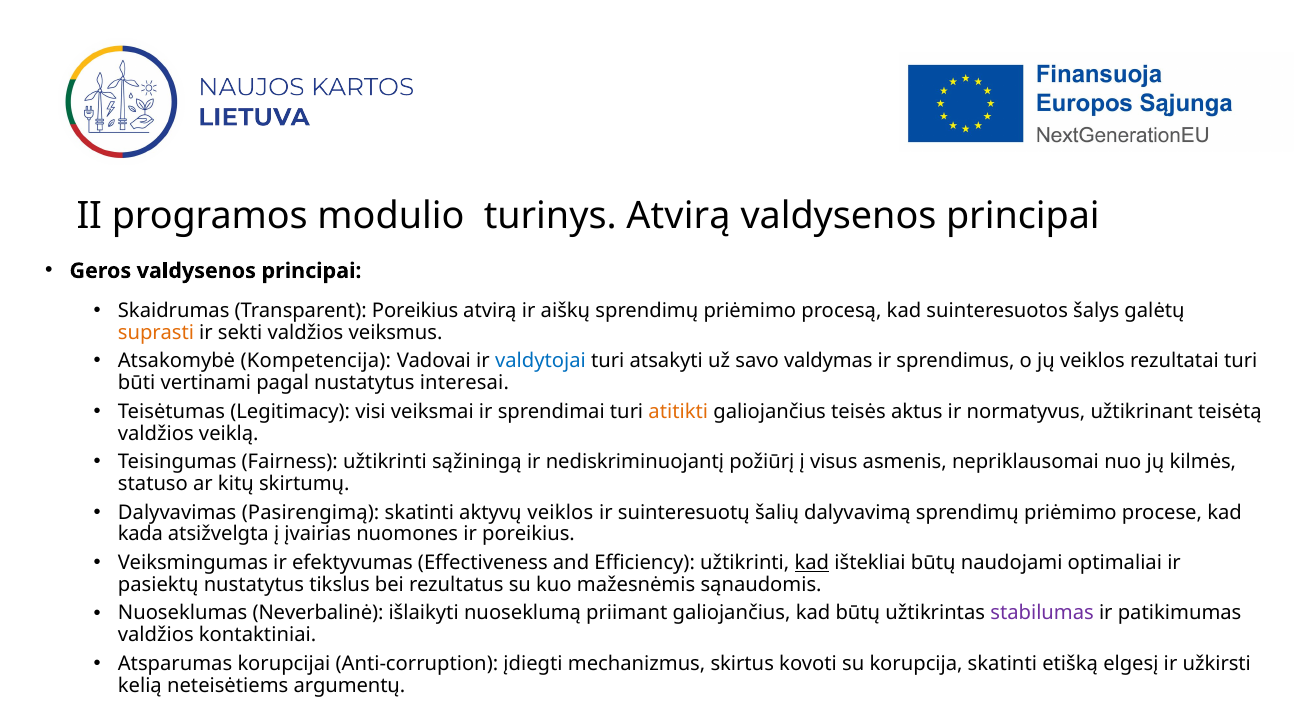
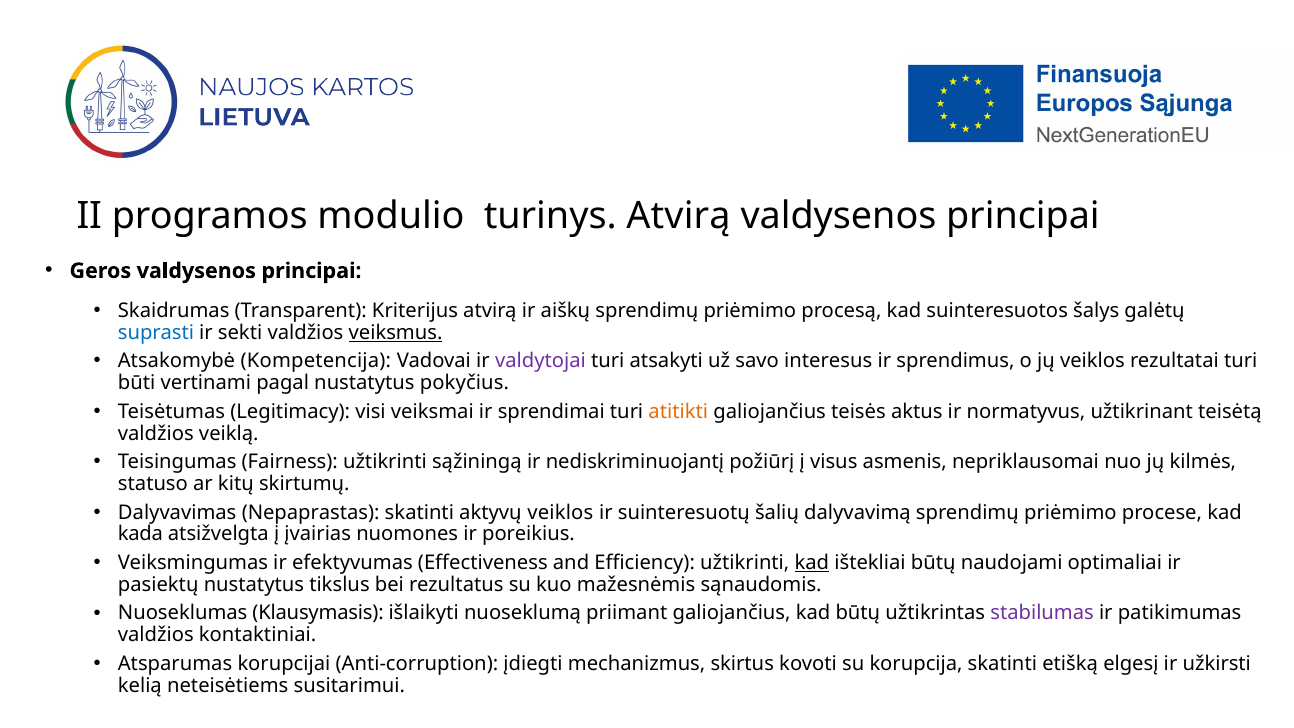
Transparent Poreikius: Poreikius -> Kriterijus
suprasti colour: orange -> blue
veiksmus underline: none -> present
valdytojai colour: blue -> purple
valdymas: valdymas -> interesus
interesai: interesai -> pokyčius
Pasirengimą: Pasirengimą -> Nepaprastas
Neverbalinė: Neverbalinė -> Klausymasis
argumentų: argumentų -> susitarimui
